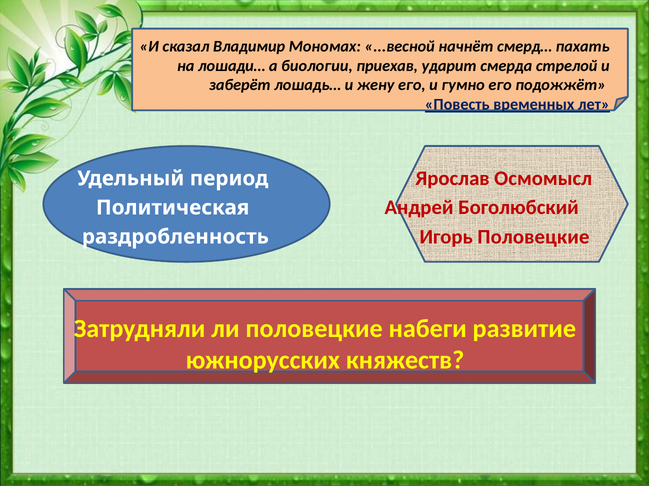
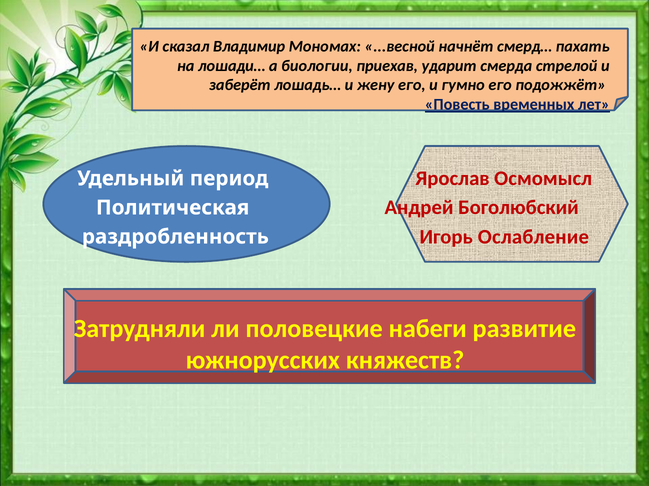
Игорь Половецкие: Половецкие -> Ослабление
